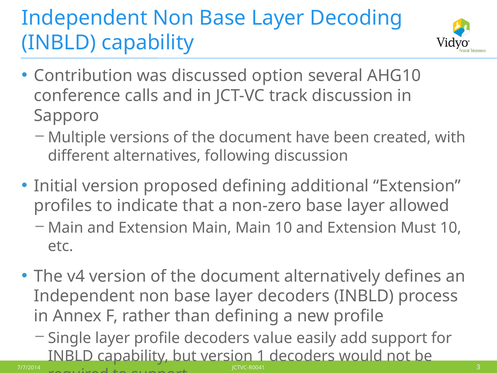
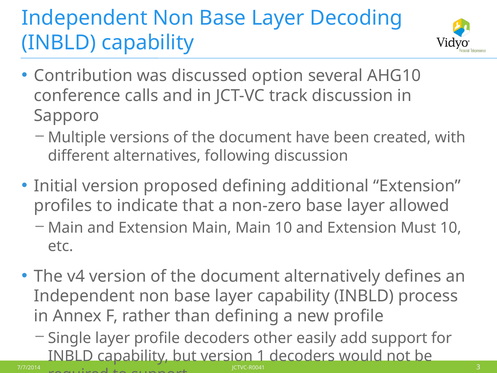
layer decoders: decoders -> capability
value: value -> other
